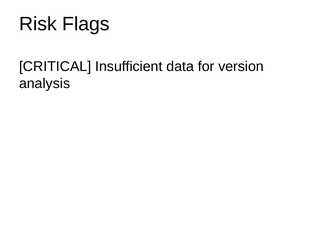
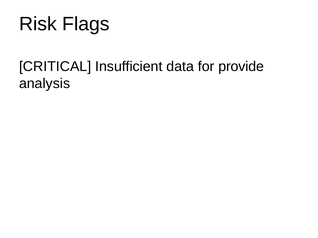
version: version -> provide
